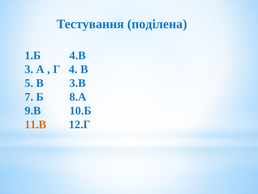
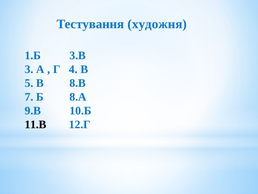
поділена: поділена -> художня
4.В: 4.В -> 3.В
3.В: 3.В -> 8.В
11.В colour: orange -> black
